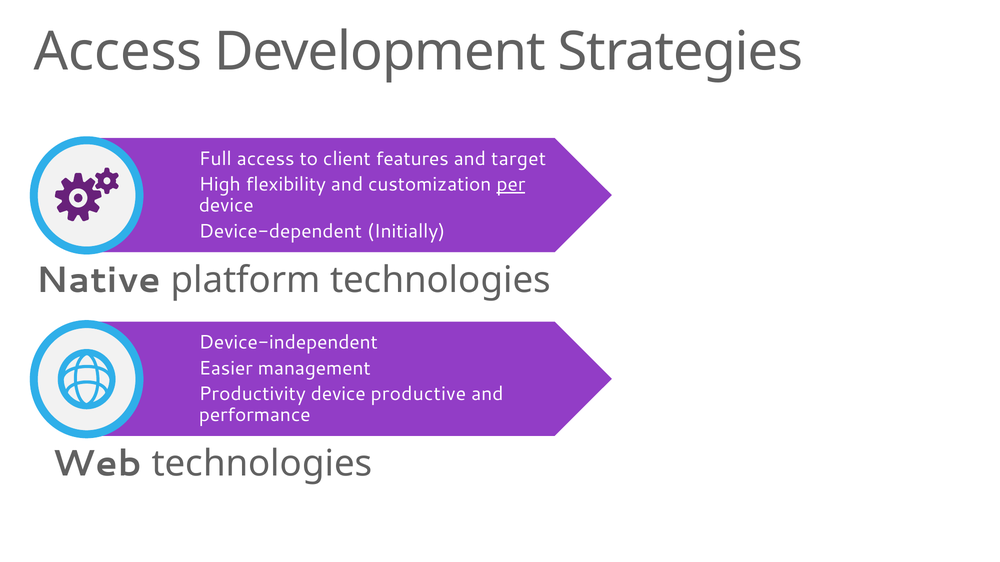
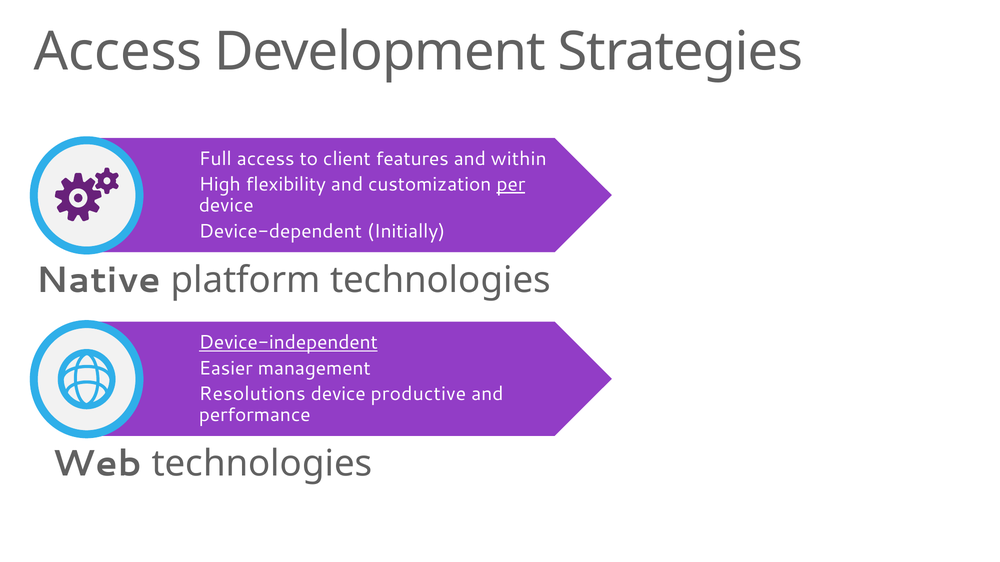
target: target -> within
Device-independent underline: none -> present
Productivity: Productivity -> Resolutions
